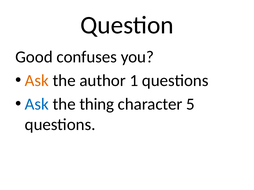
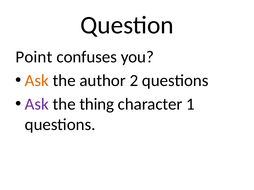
Good: Good -> Point
1: 1 -> 2
Ask at (37, 104) colour: blue -> purple
5: 5 -> 1
